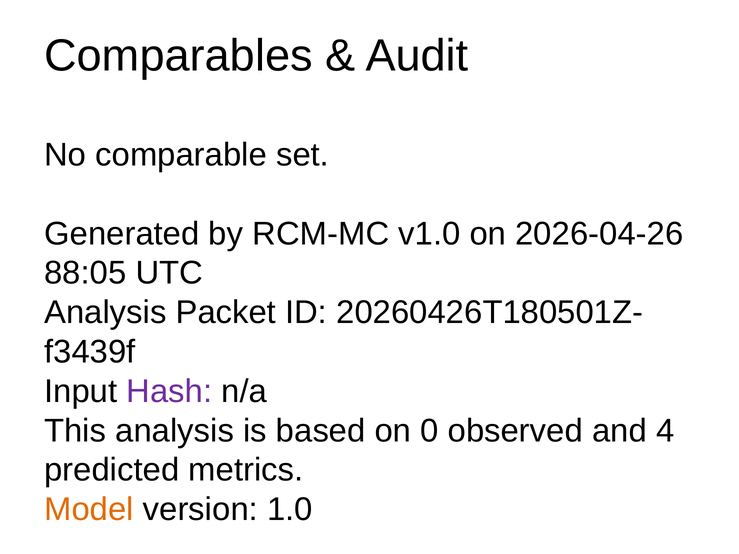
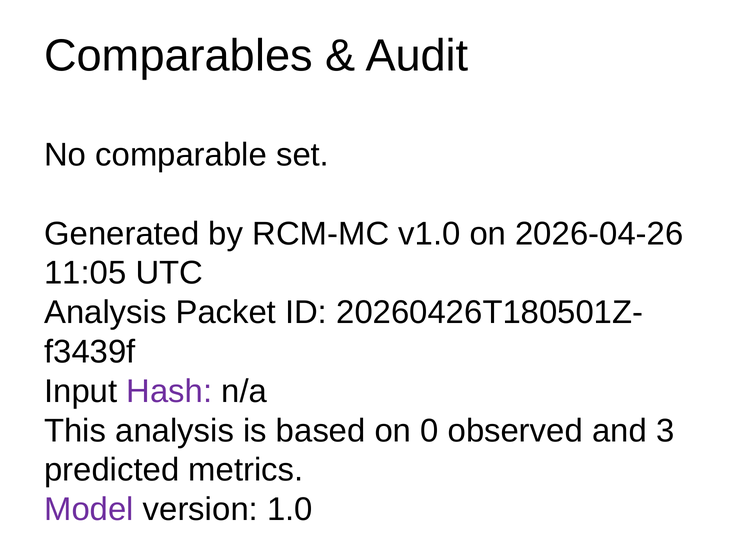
88:05: 88:05 -> 11:05
4: 4 -> 3
Model colour: orange -> purple
